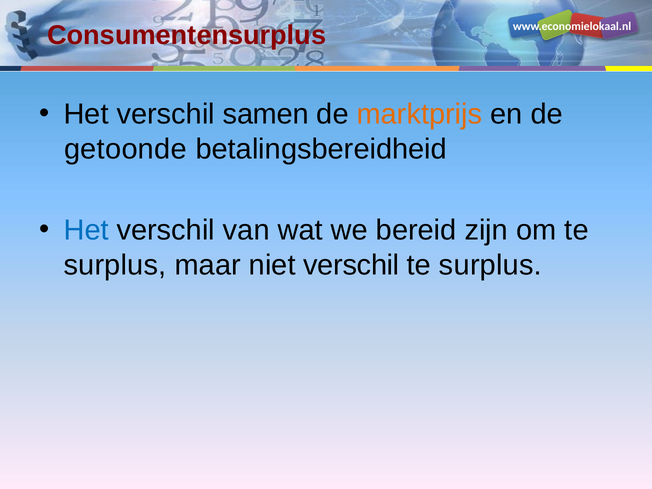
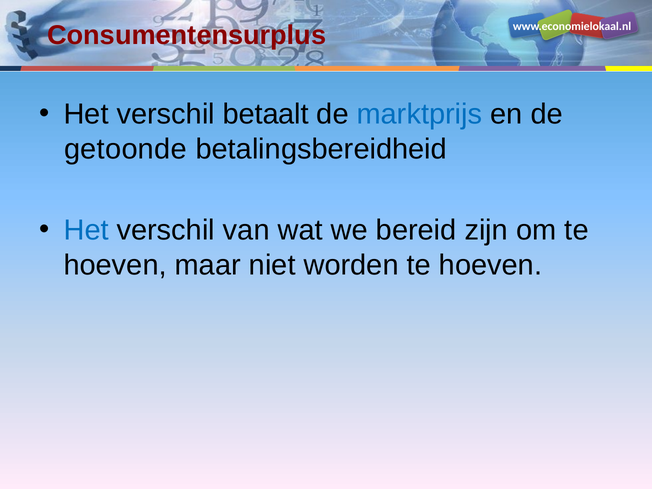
samen: samen -> betaalt
marktprijs colour: orange -> blue
surplus at (115, 265): surplus -> hoeven
niet verschil: verschil -> worden
surplus at (490, 265): surplus -> hoeven
